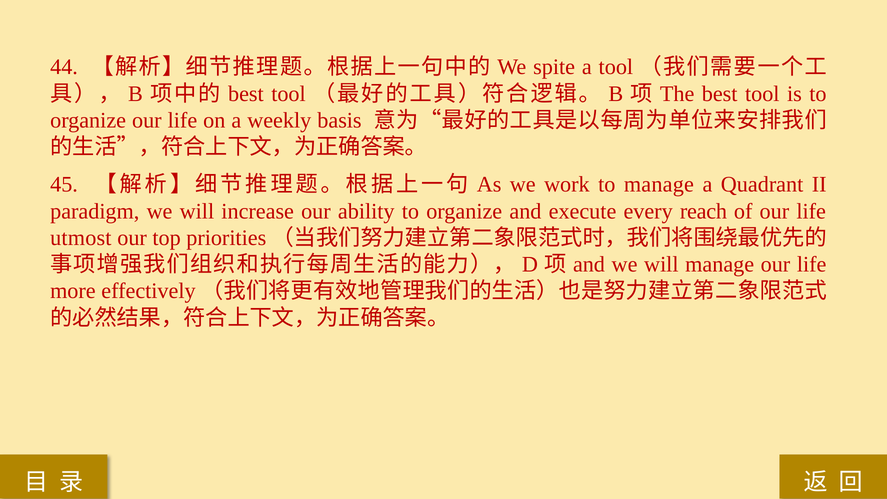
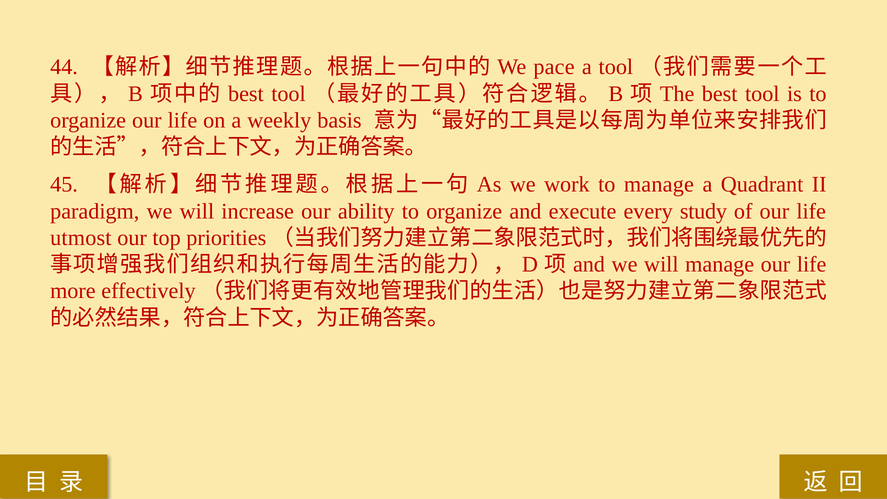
spite: spite -> pace
reach: reach -> study
